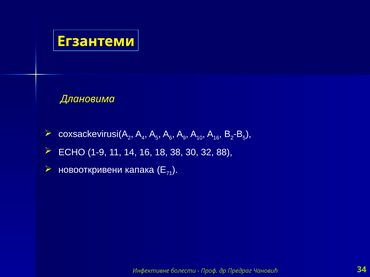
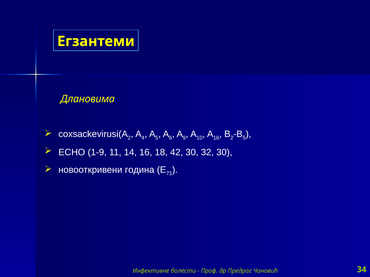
38: 38 -> 42
32 88: 88 -> 30
капака: капака -> година
